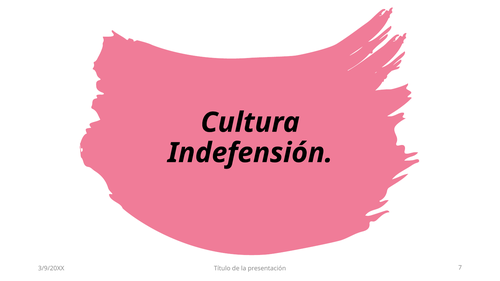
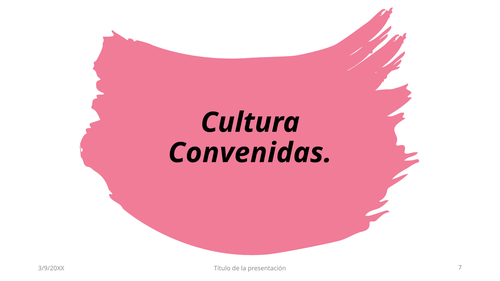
Indefensión: Indefensión -> Convenidas
